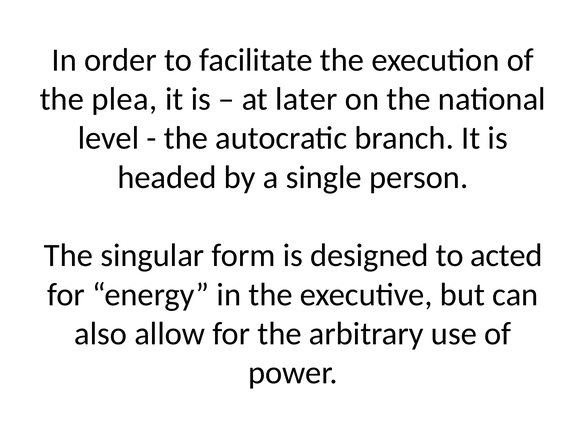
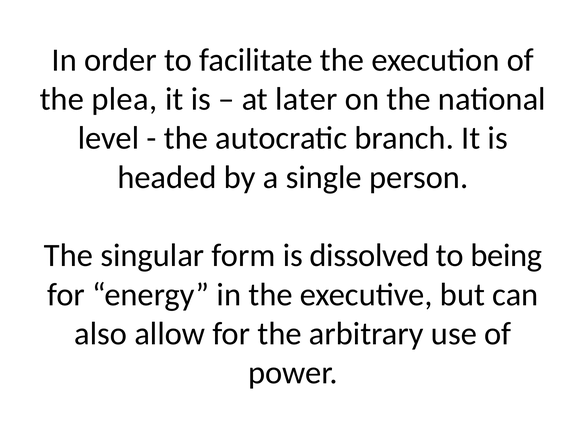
designed: designed -> dissolved
acted: acted -> being
